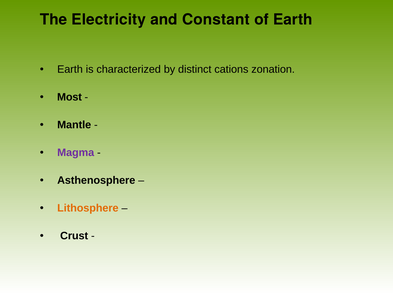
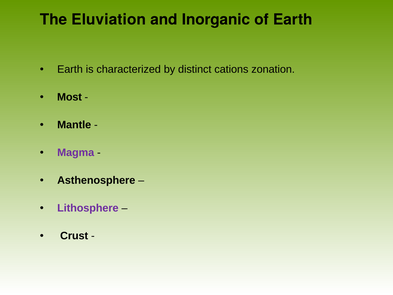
Electricity: Electricity -> Eluviation
Constant: Constant -> Inorganic
Lithosphere colour: orange -> purple
